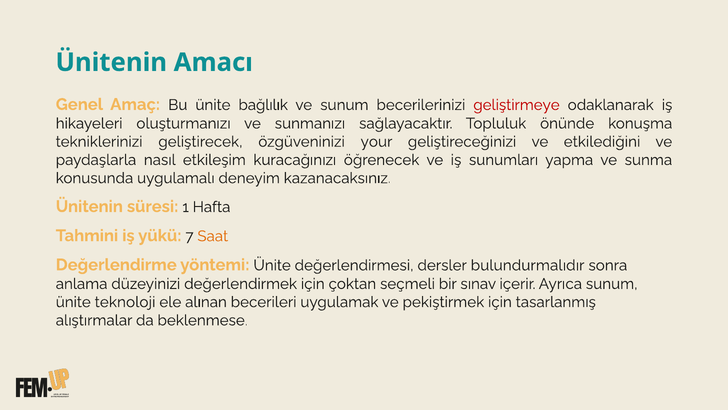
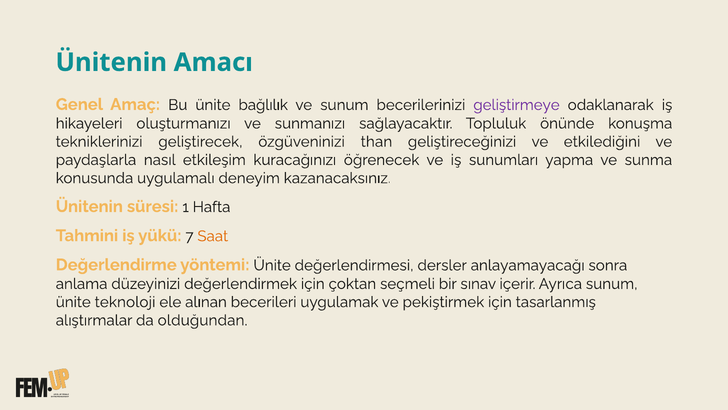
geliştirmeye colour: red -> purple
your: your -> than
bulundurmalıdır: bulundurmalıdır -> anlayamayacağı
beklenmese: beklenmese -> olduğundan
